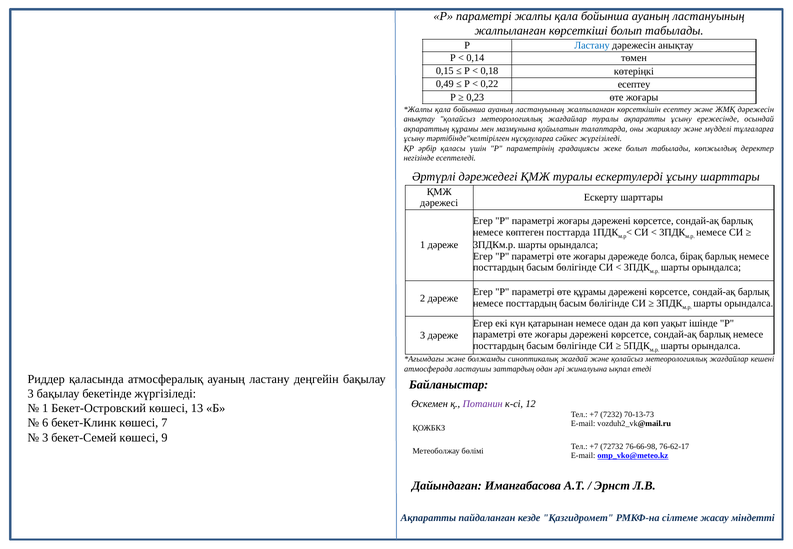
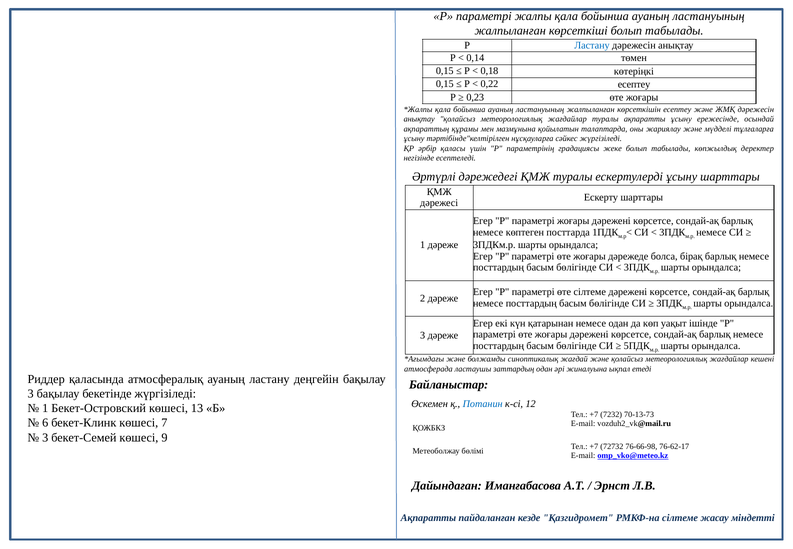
0,49 at (445, 84): 0,49 -> 0,15
өте құрамы: құрамы -> сілтеме
Потанин colour: purple -> blue
